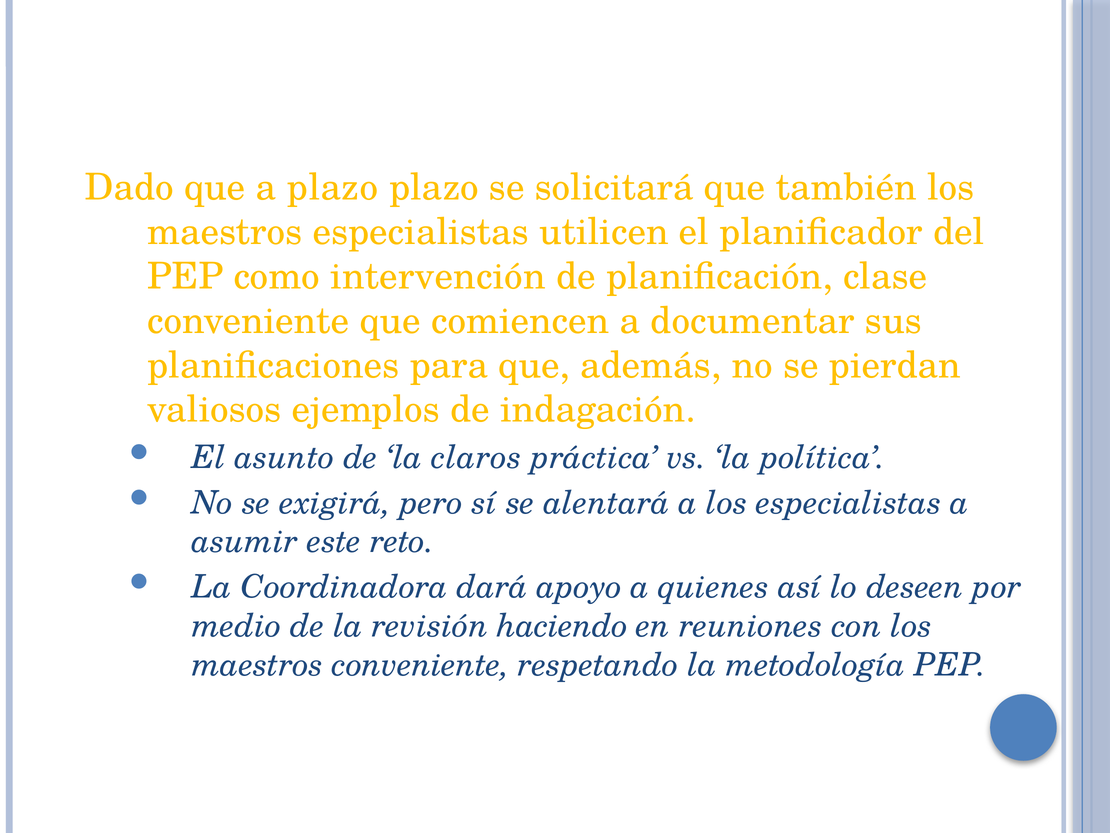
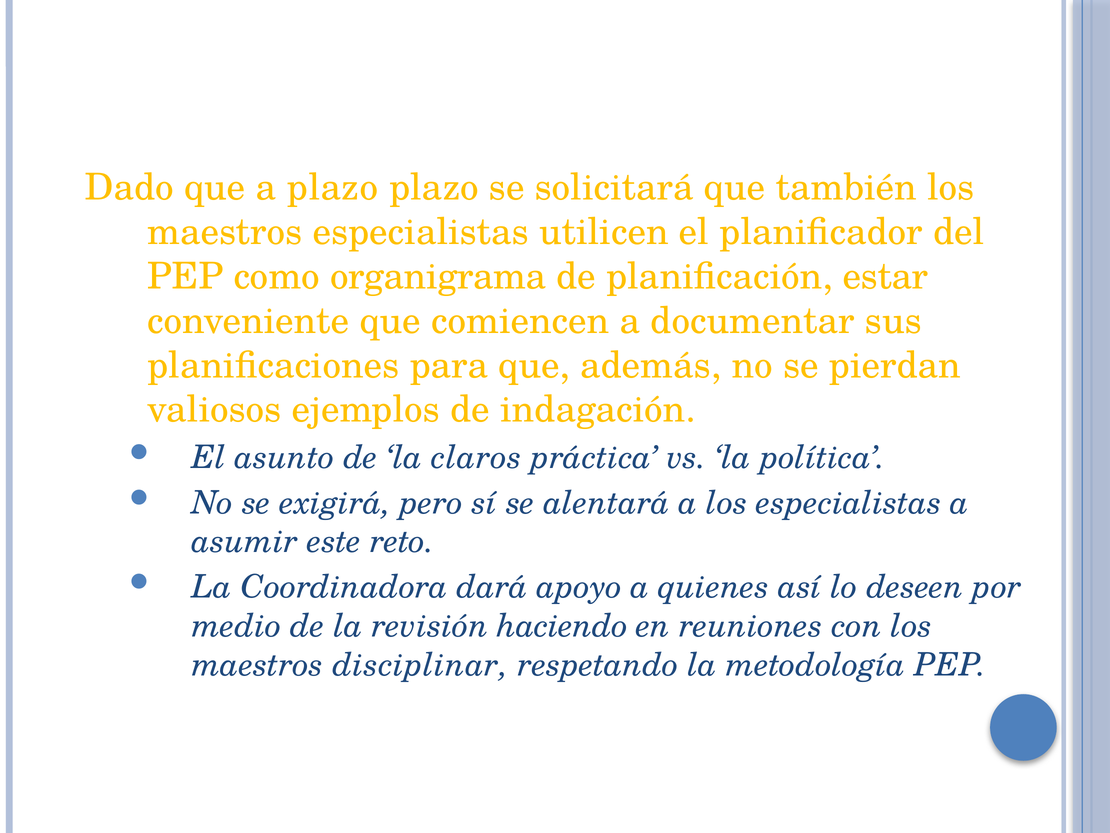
intervención: intervención -> organigrama
clase: clase -> estar
maestros conveniente: conveniente -> disciplinar
